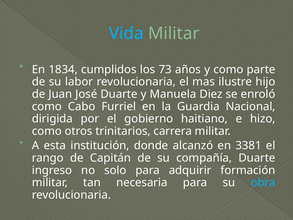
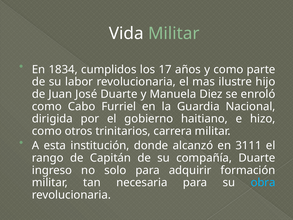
Vida colour: light blue -> white
73: 73 -> 17
3381: 3381 -> 3111
